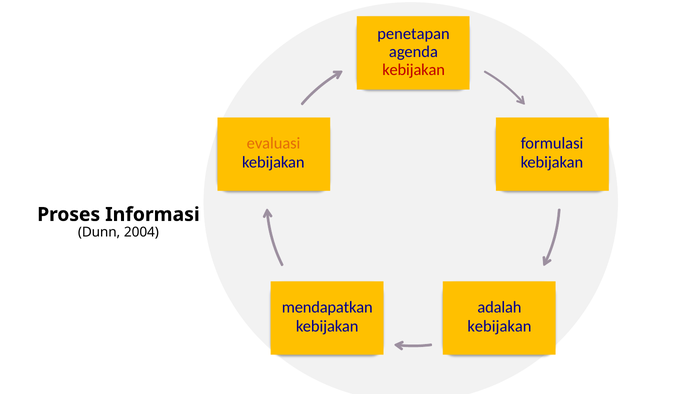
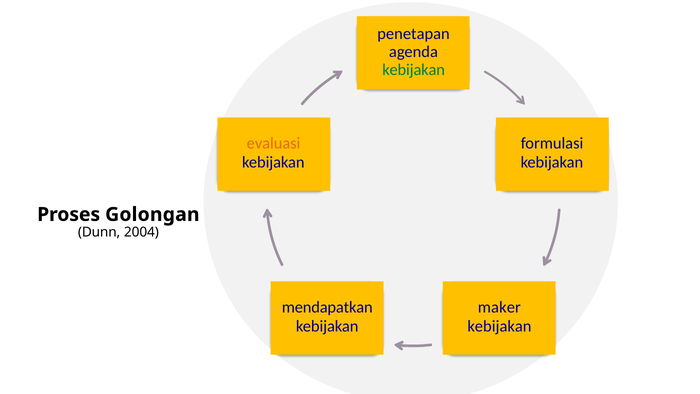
kebijakan at (414, 70) colour: red -> green
Informasi: Informasi -> Golongan
adalah: adalah -> maker
